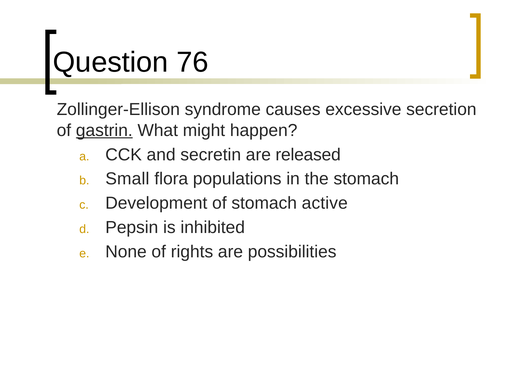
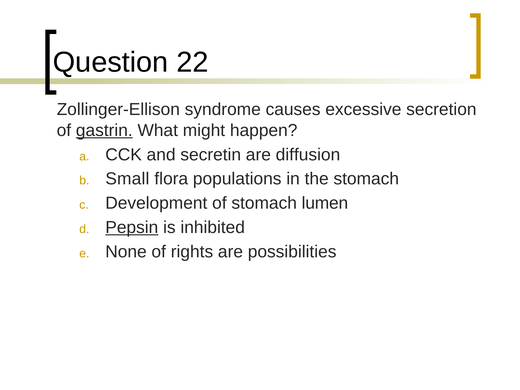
76: 76 -> 22
released: released -> diffusion
active: active -> lumen
Pepsin underline: none -> present
